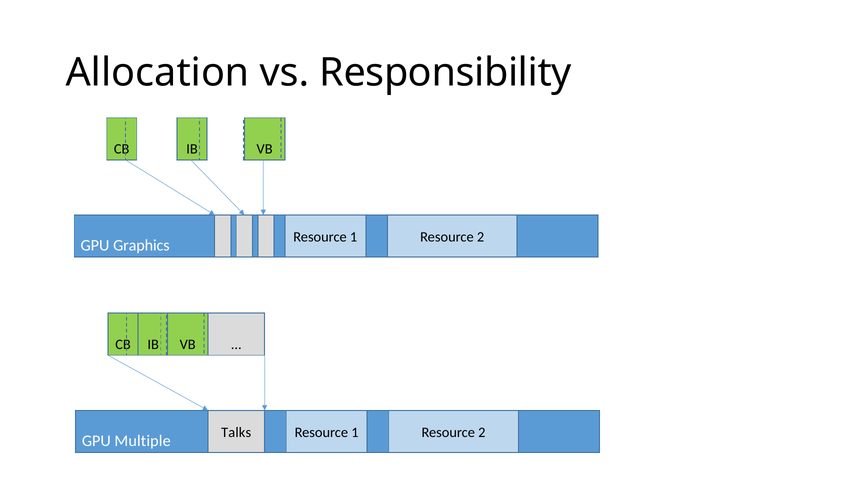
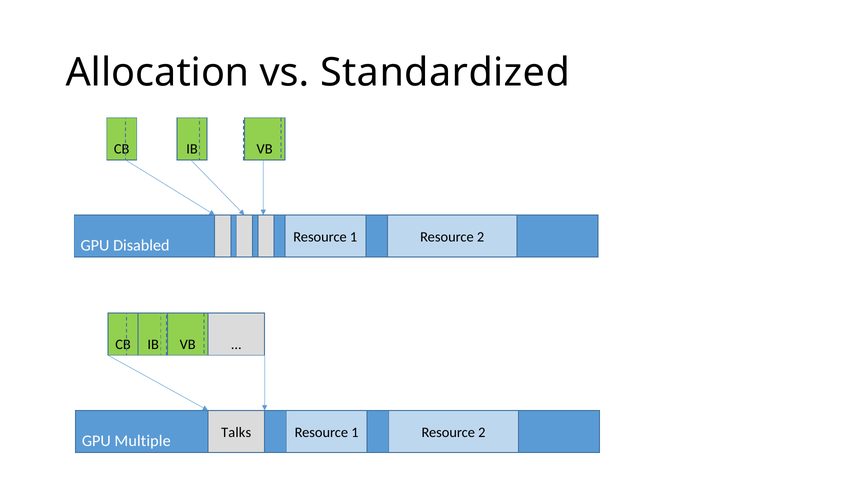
Responsibility: Responsibility -> Standardized
Graphics: Graphics -> Disabled
